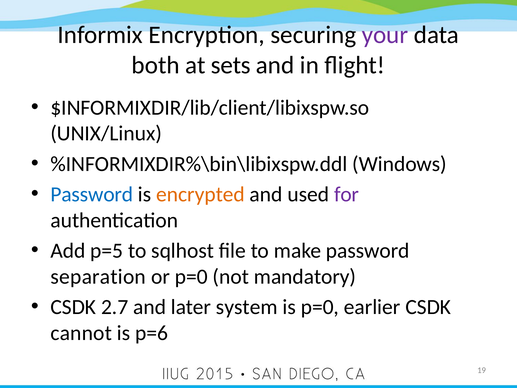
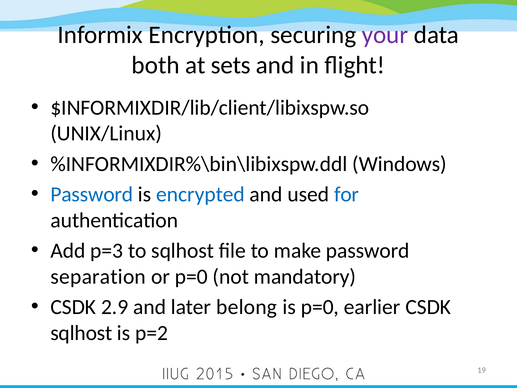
encrypted colour: orange -> blue
for colour: purple -> blue
p=5: p=5 -> p=3
2.7: 2.7 -> 2.9
system: system -> belong
cannot at (81, 333): cannot -> sqlhost
p=6: p=6 -> p=2
